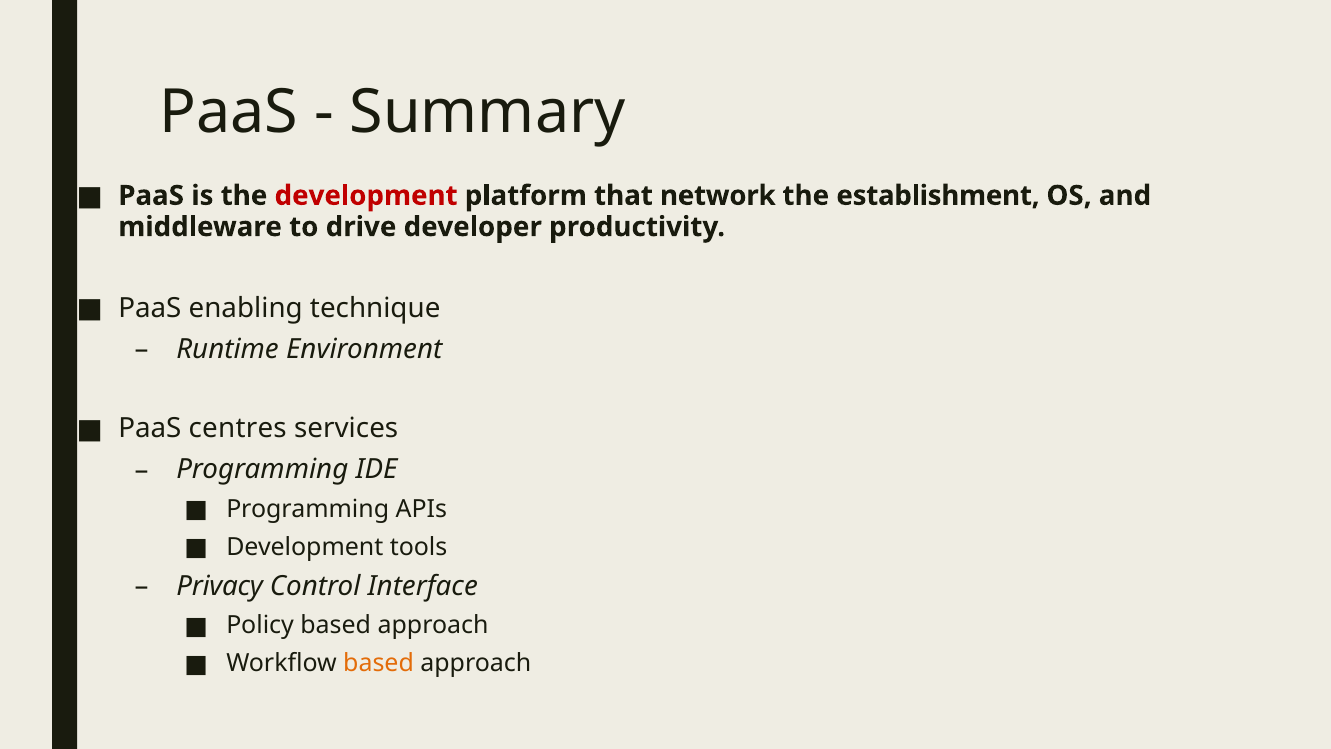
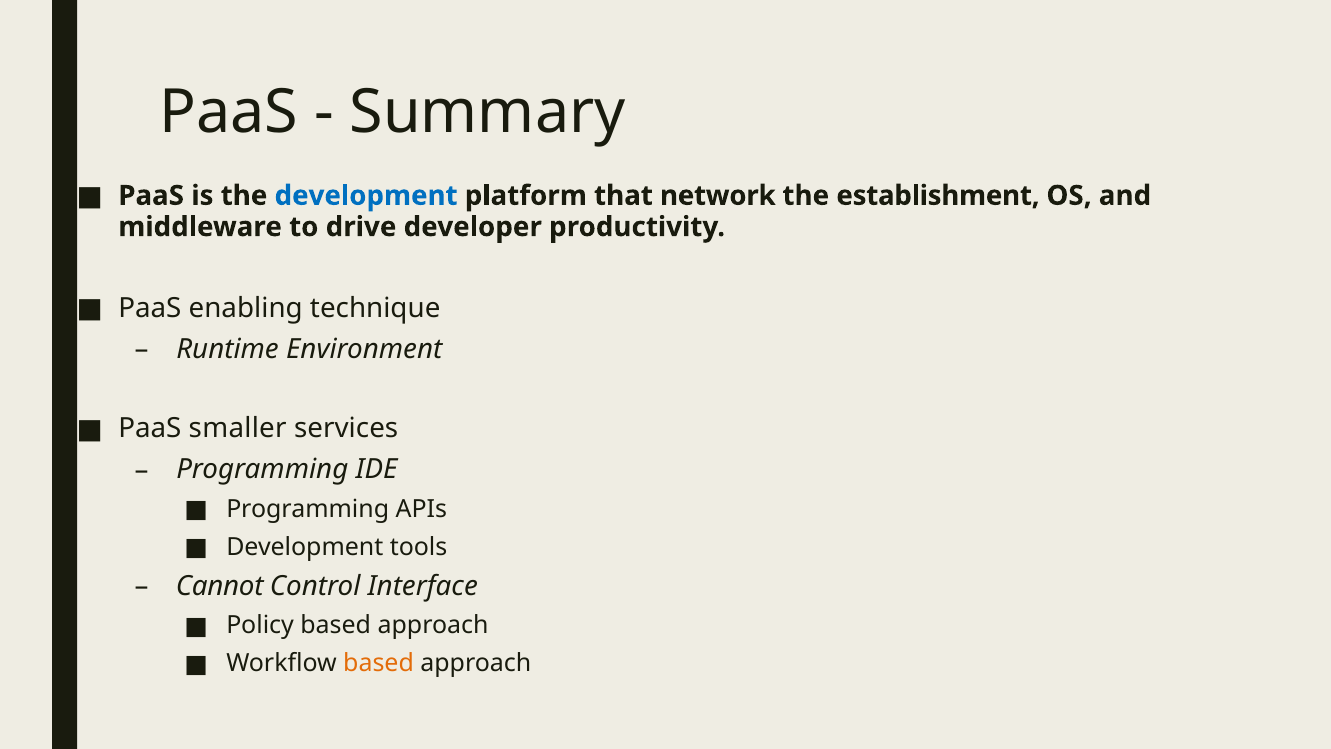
development at (366, 196) colour: red -> blue
centres: centres -> smaller
Privacy: Privacy -> Cannot
